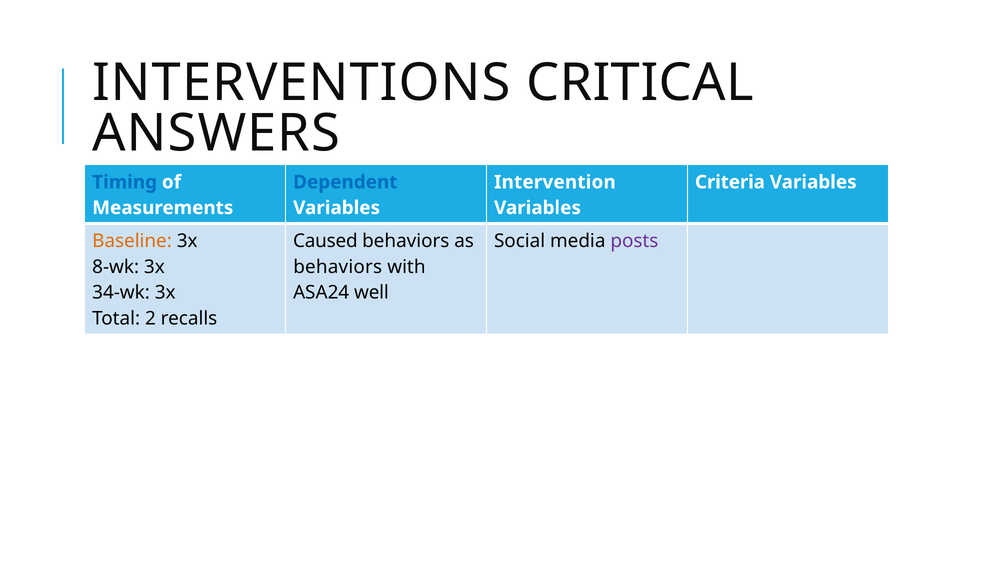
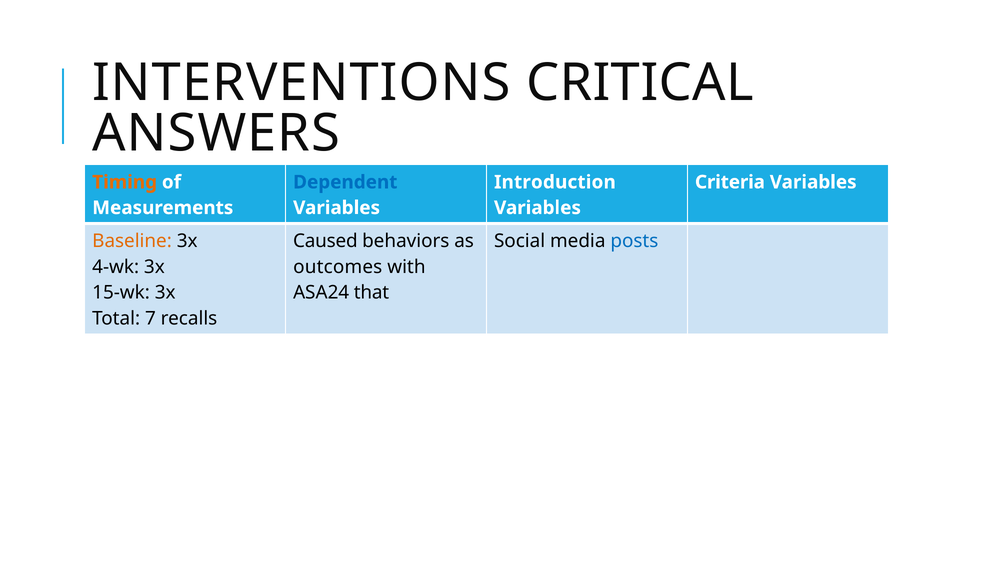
Timing colour: blue -> orange
Intervention: Intervention -> Introduction
posts colour: purple -> blue
8-wk: 8-wk -> 4-wk
behaviors at (338, 267): behaviors -> outcomes
34-wk: 34-wk -> 15-wk
well: well -> that
2: 2 -> 7
